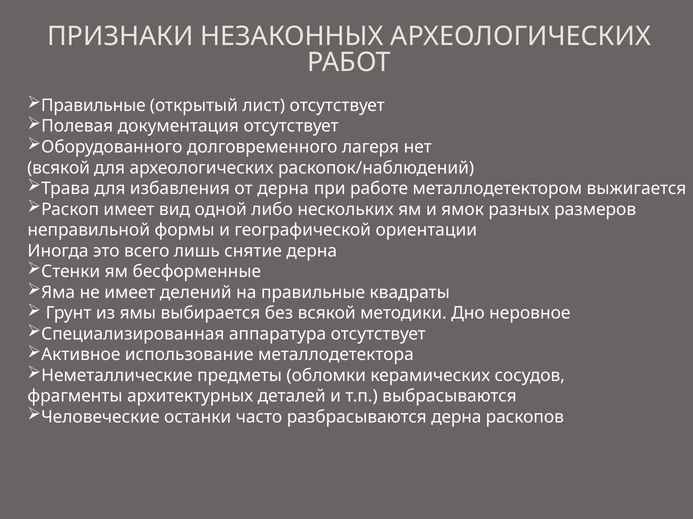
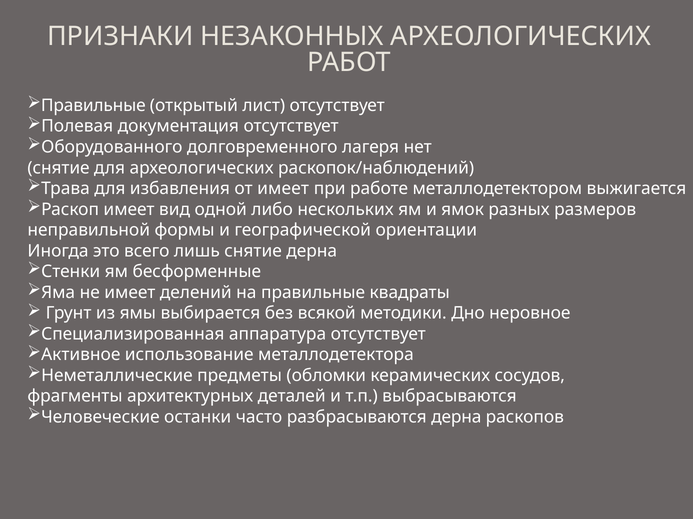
всякой at (59, 168): всякой -> снятие
от дерна: дерна -> имеет
